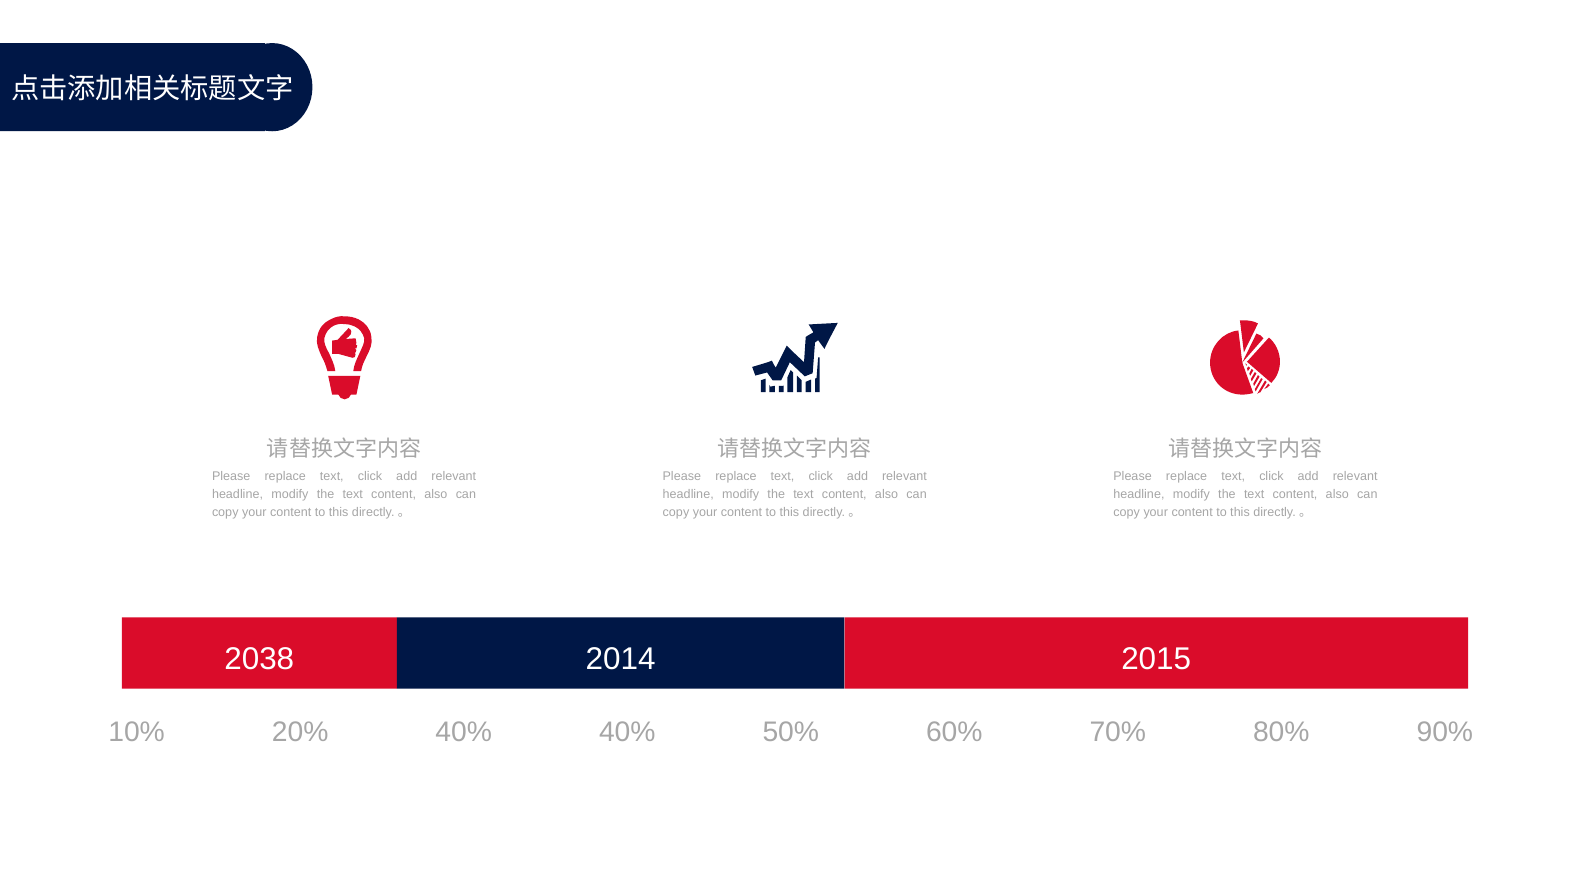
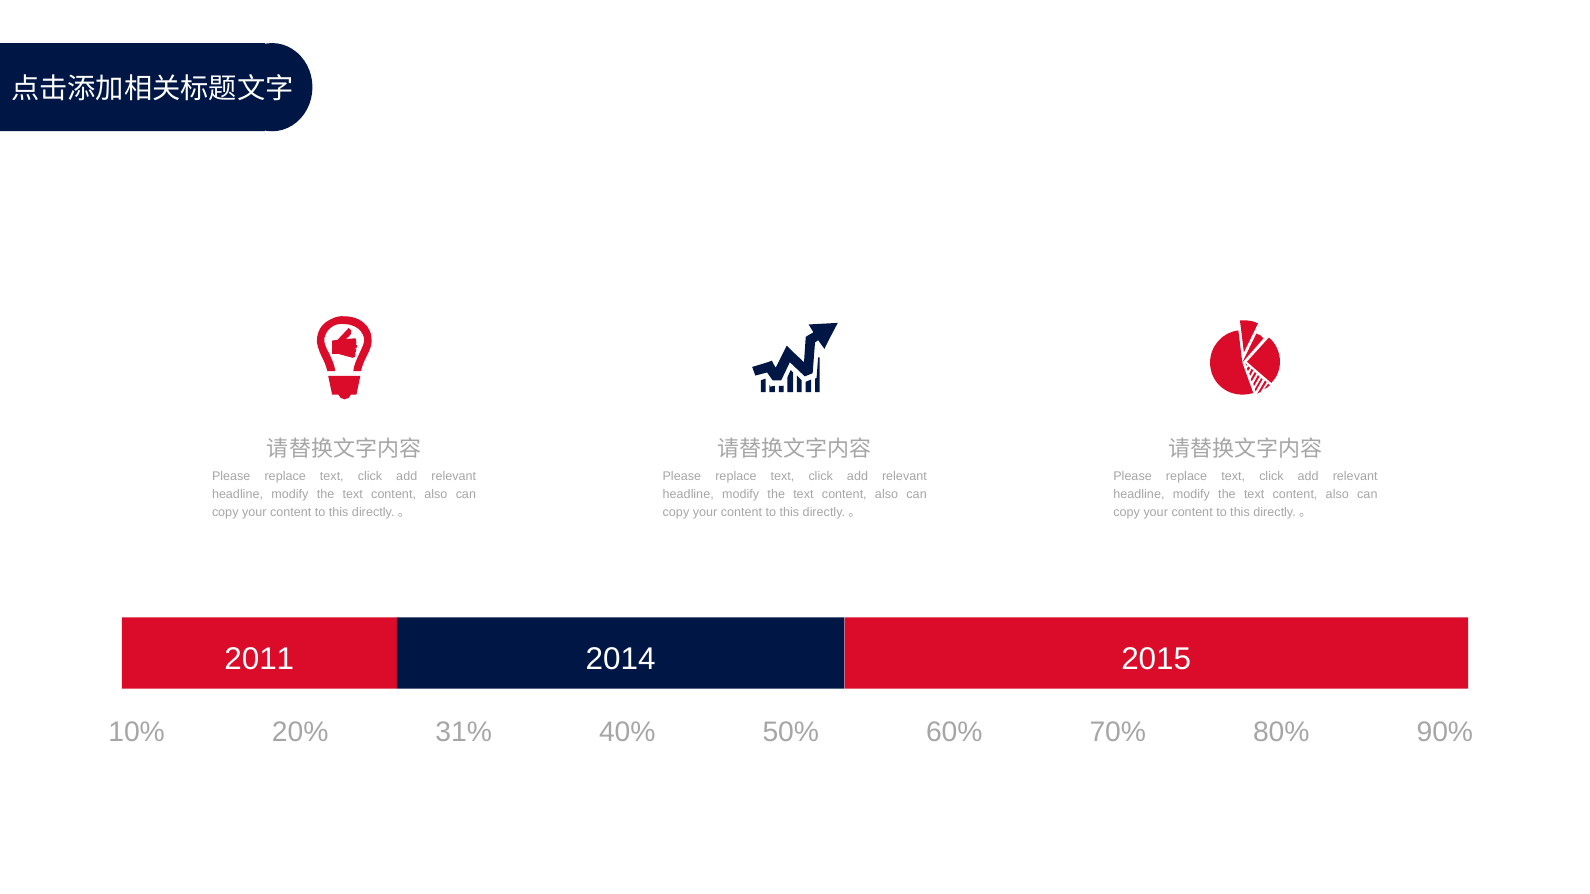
2038: 2038 -> 2011
20% 40%: 40% -> 31%
